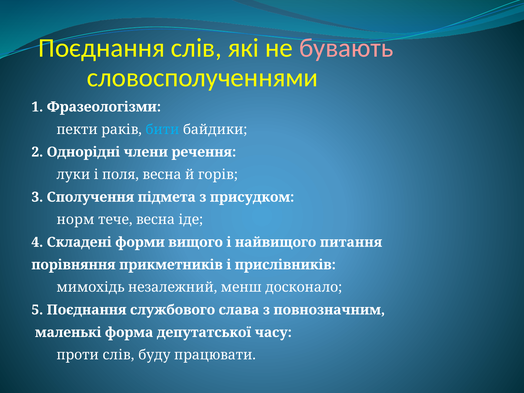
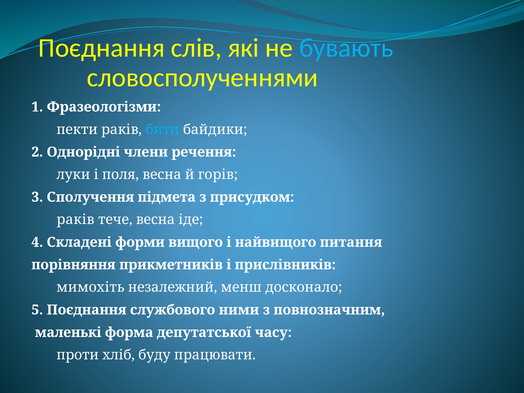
бувають colour: pink -> light blue
норм at (75, 220): норм -> раків
мимохідь: мимохідь -> мимохіть
слава: слава -> ними
проти слів: слів -> хліб
